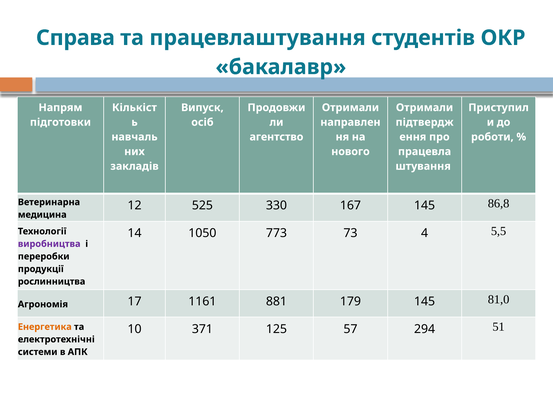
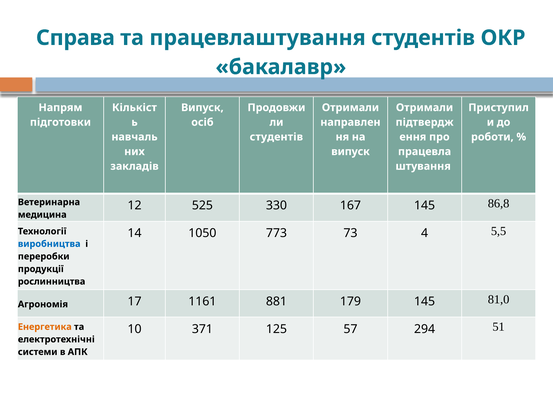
агентство at (276, 137): агентство -> студентів
нового at (350, 151): нового -> випуск
виробництва colour: purple -> blue
